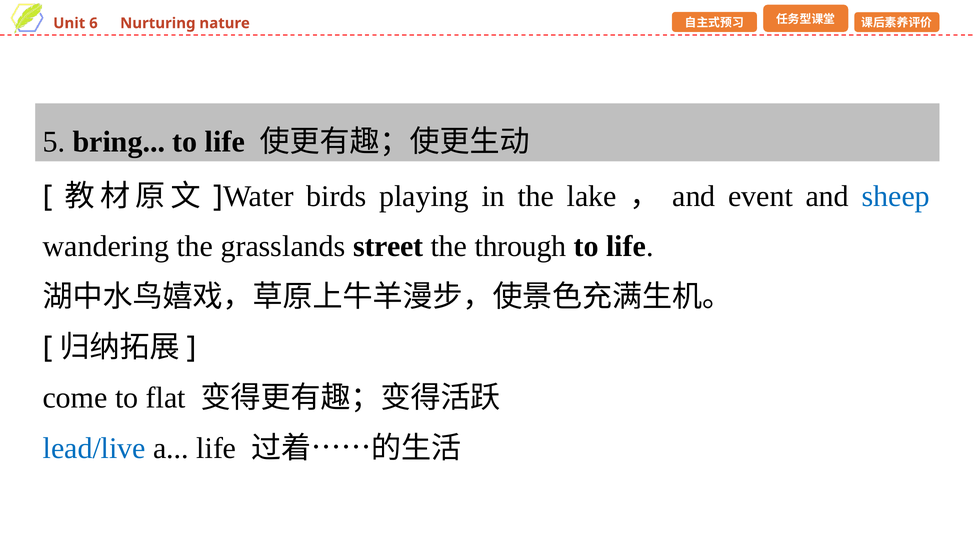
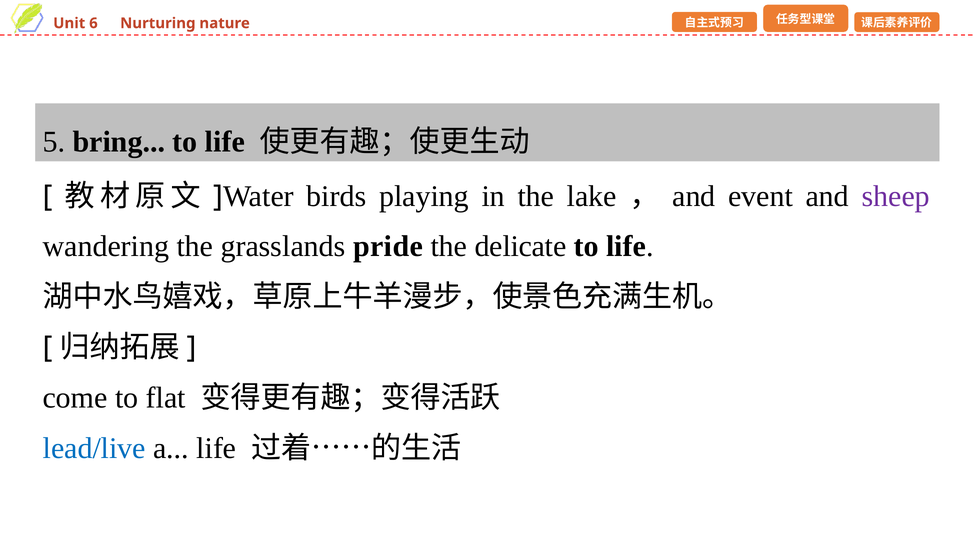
sheep colour: blue -> purple
street: street -> pride
through: through -> delicate
